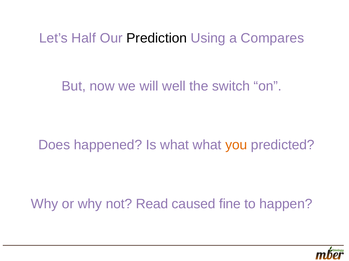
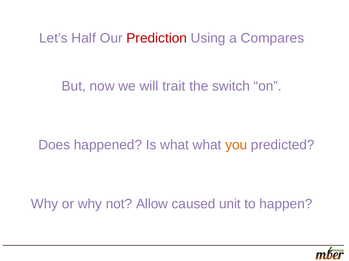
Prediction colour: black -> red
well: well -> trait
Read: Read -> Allow
fine: fine -> unit
